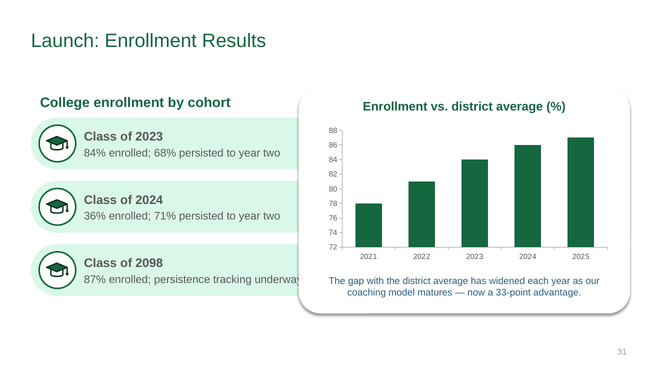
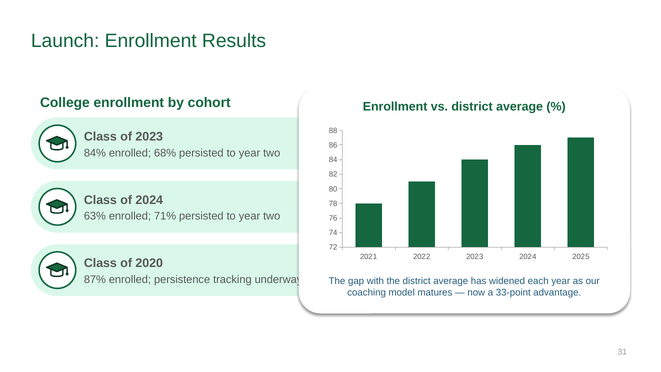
36%: 36% -> 63%
2098: 2098 -> 2020
